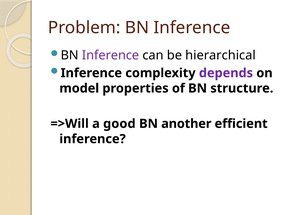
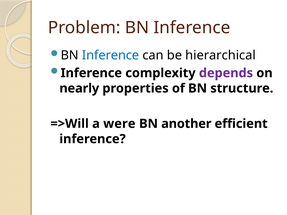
Inference at (111, 55) colour: purple -> blue
model: model -> nearly
good: good -> were
